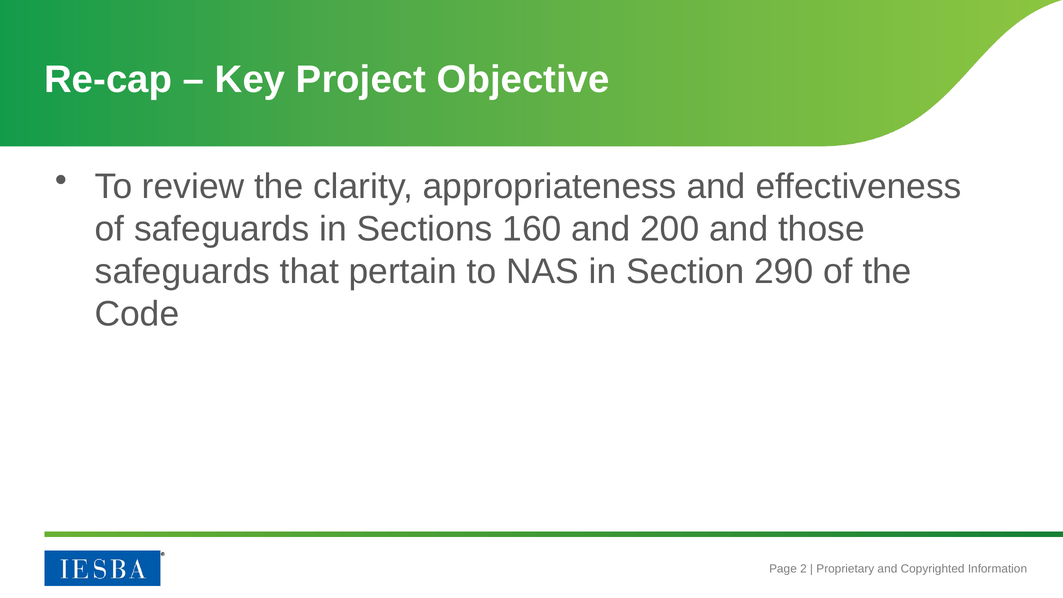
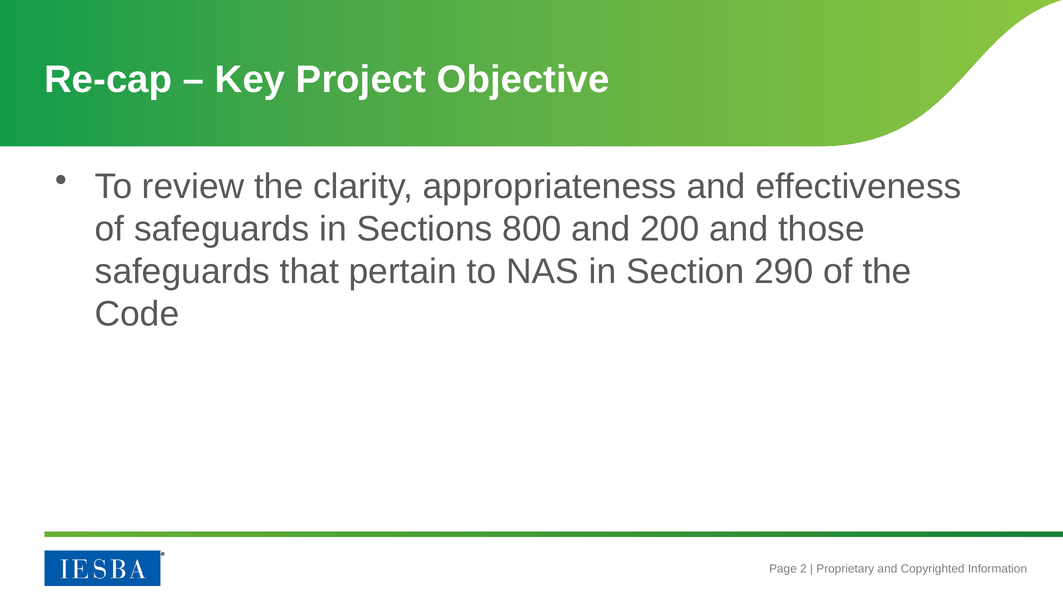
160: 160 -> 800
